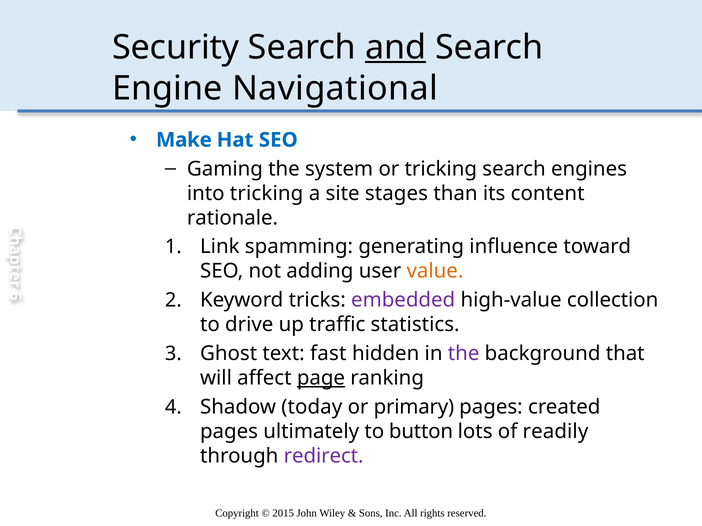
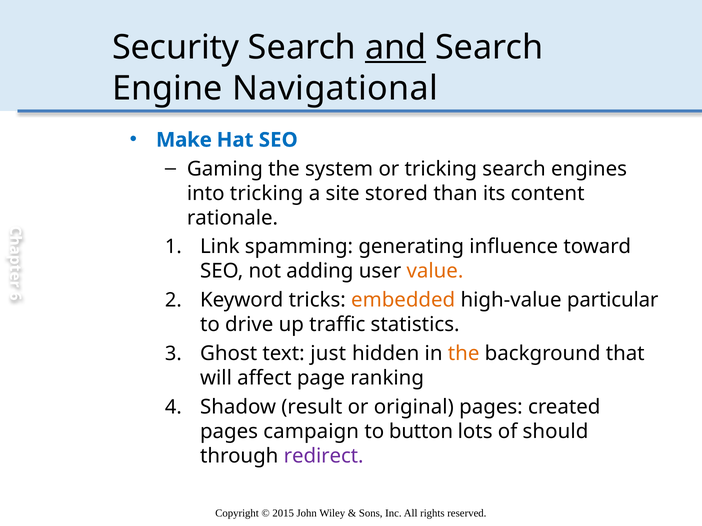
stages: stages -> stored
embedded colour: purple -> orange
collection: collection -> particular
fast: fast -> just
the at (464, 354) colour: purple -> orange
page underline: present -> none
today: today -> result
primary: primary -> original
ultimately: ultimately -> campaign
readily: readily -> should
